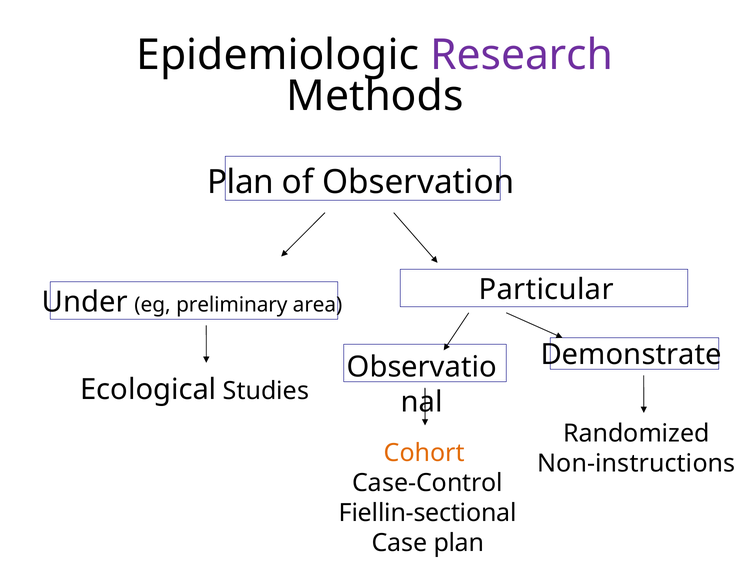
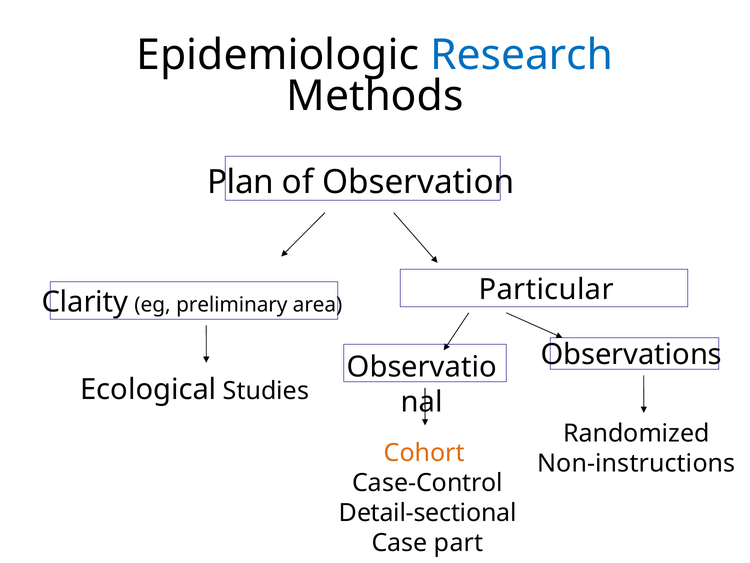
Research colour: purple -> blue
Under: Under -> Clarity
Demonstrate: Demonstrate -> Observations
Fiellin-sectional: Fiellin-sectional -> Detail-sectional
Case plan: plan -> part
